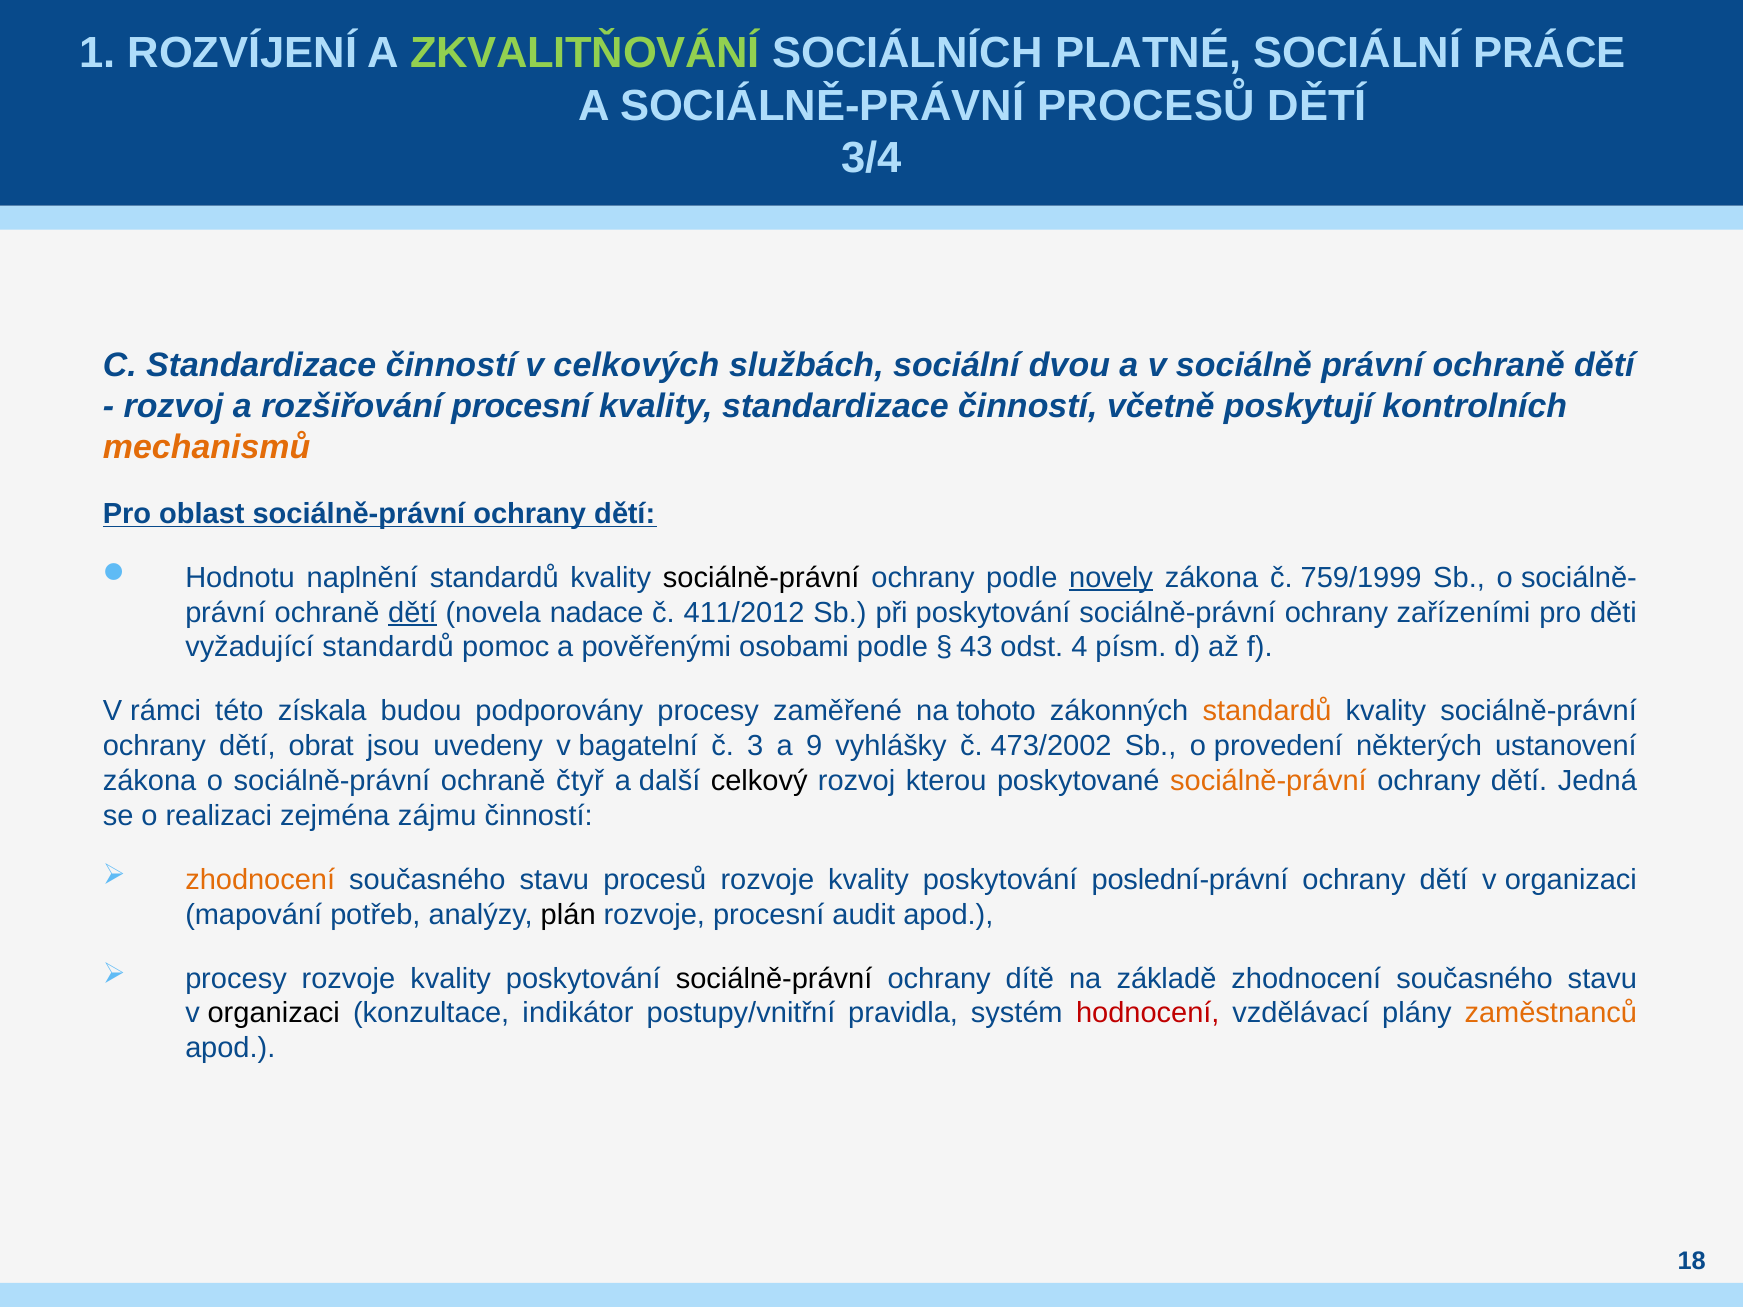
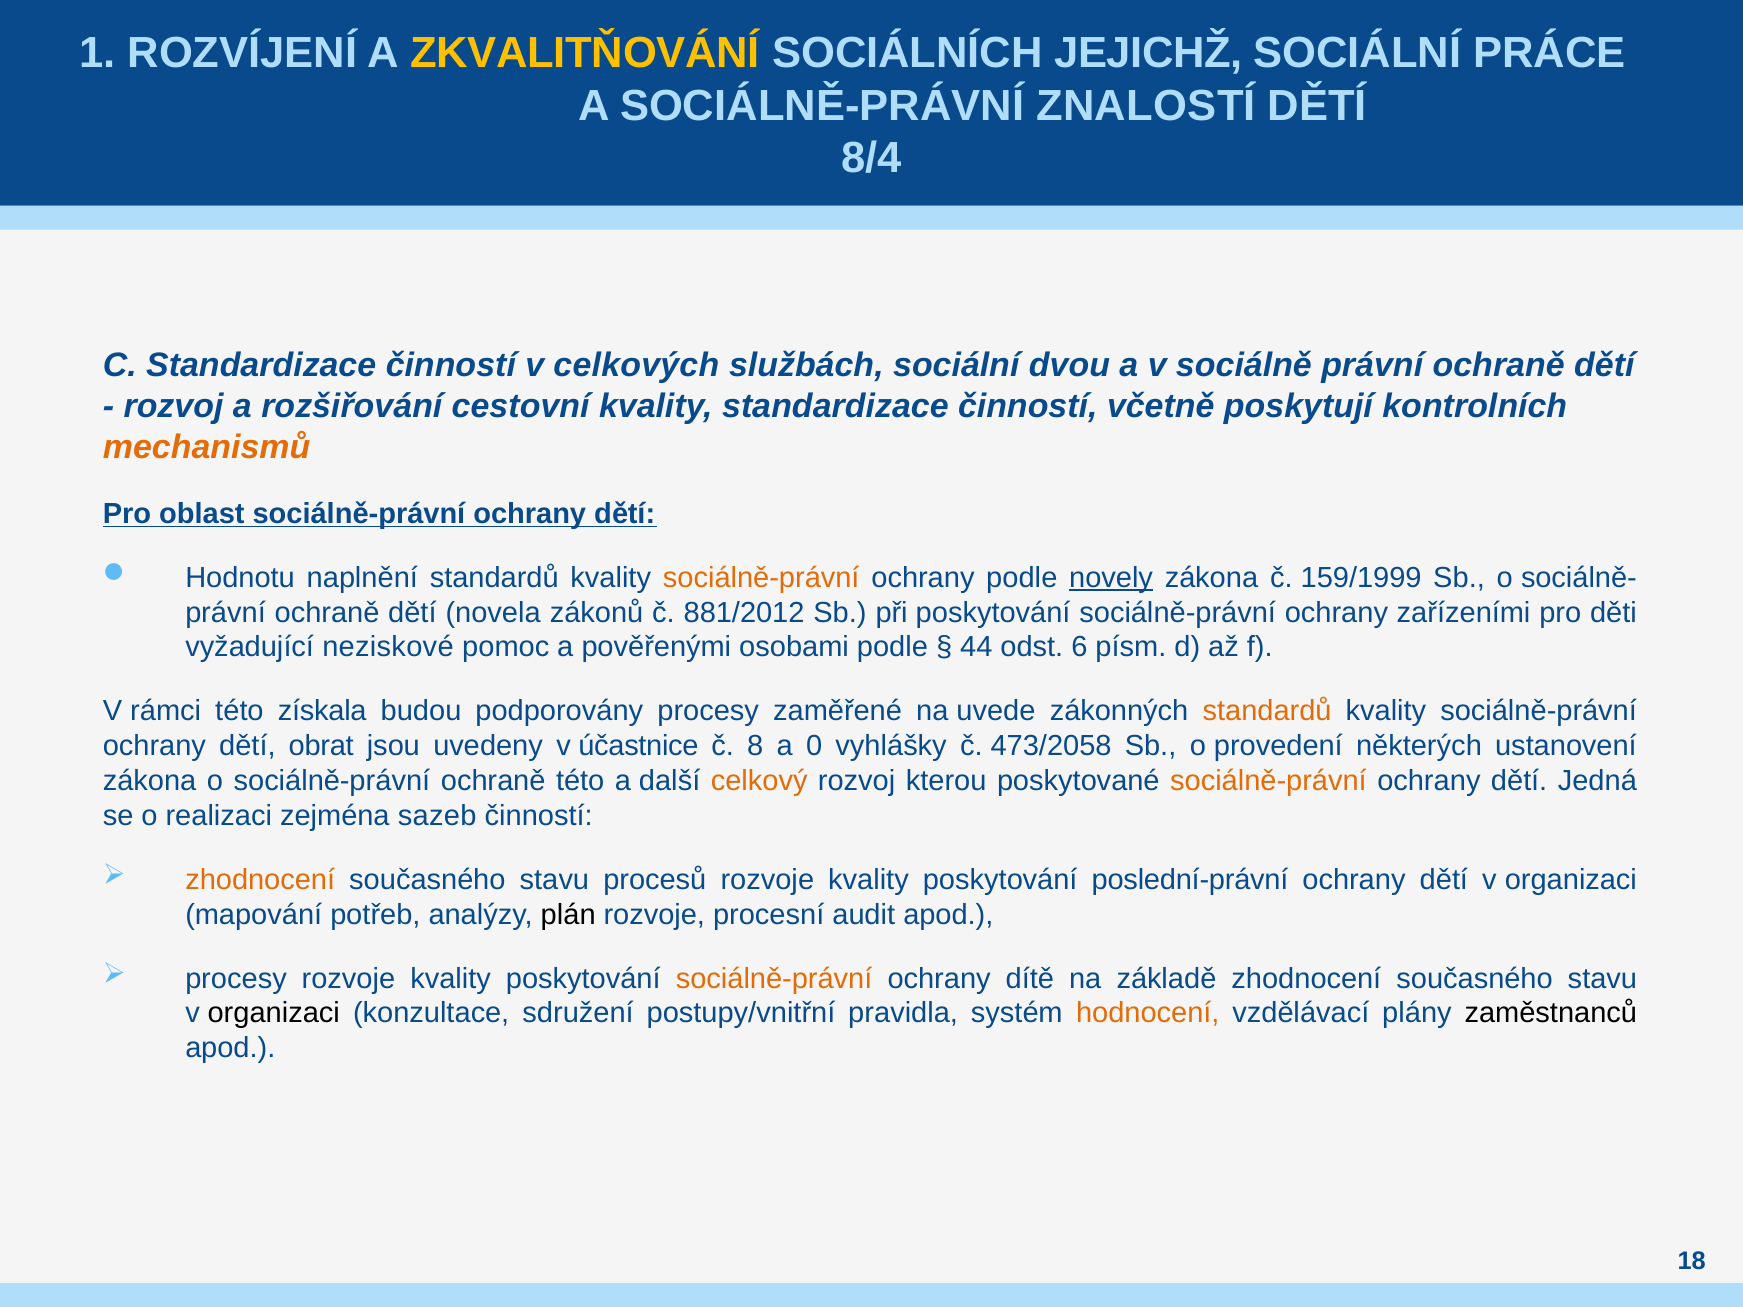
ZKVALITŇOVÁNÍ colour: light green -> yellow
PLATNÉ: PLATNÉ -> JEJICHŽ
SOCIÁLNĚ-PRÁVNÍ PROCESŮ: PROCESŮ -> ZNALOSTÍ
3/4: 3/4 -> 8/4
rozšiřování procesní: procesní -> cestovní
sociálně-právní at (761, 578) colour: black -> orange
759/1999: 759/1999 -> 159/1999
dětí at (412, 613) underline: present -> none
nadace: nadace -> zákonů
411/2012: 411/2012 -> 881/2012
vyžadující standardů: standardů -> neziskové
43: 43 -> 44
4: 4 -> 6
tohoto: tohoto -> uvede
bagatelní: bagatelní -> účastnice
3: 3 -> 8
9: 9 -> 0
473/2002: 473/2002 -> 473/2058
ochraně čtyř: čtyř -> této
celkový colour: black -> orange
zájmu: zájmu -> sazeb
sociálně-právní at (774, 979) colour: black -> orange
indikátor: indikátor -> sdružení
hodnocení colour: red -> orange
zaměstnanců colour: orange -> black
